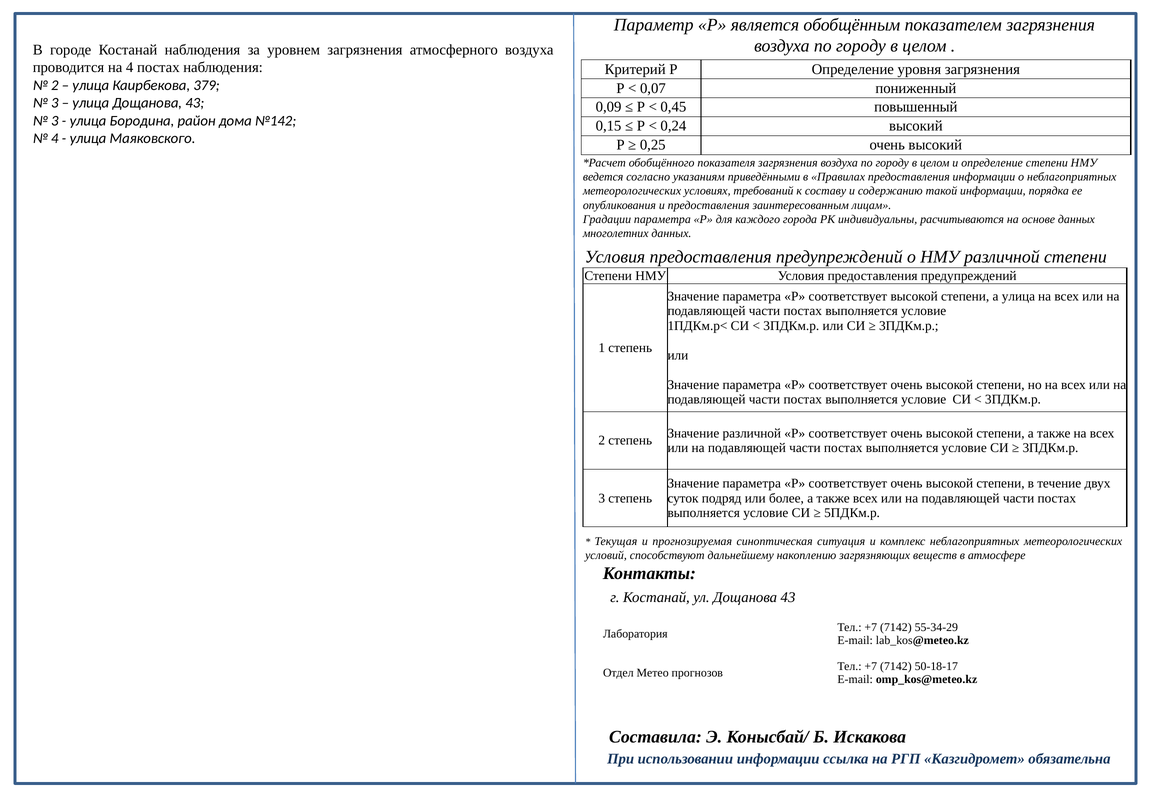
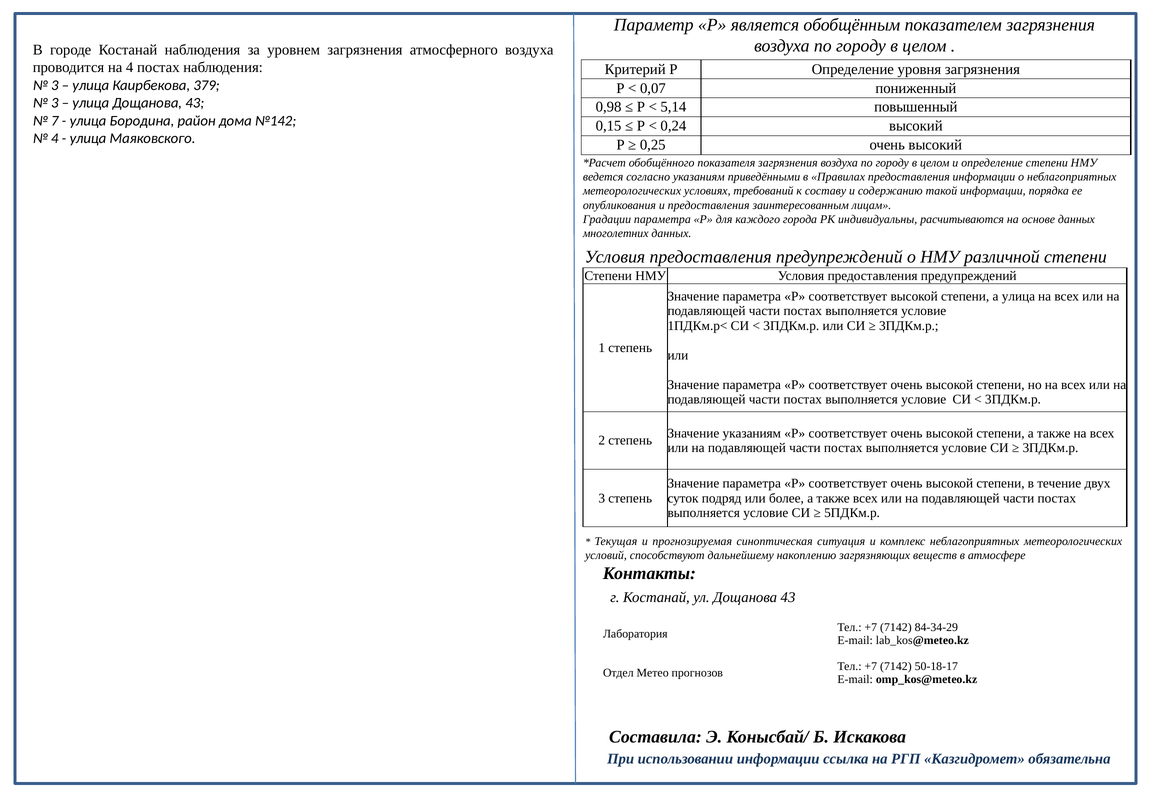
2 at (55, 85): 2 -> 3
0,09: 0,09 -> 0,98
0,45: 0,45 -> 5,14
3 at (55, 121): 3 -> 7
Значение различной: различной -> указаниям
55-34-29: 55-34-29 -> 84-34-29
